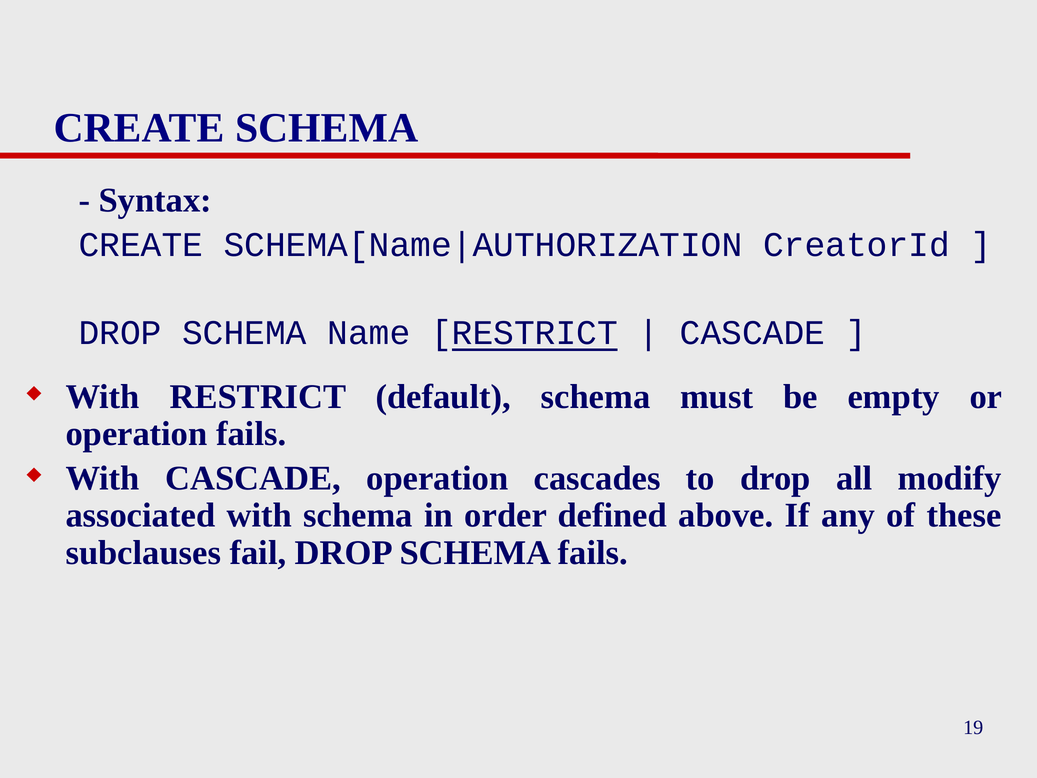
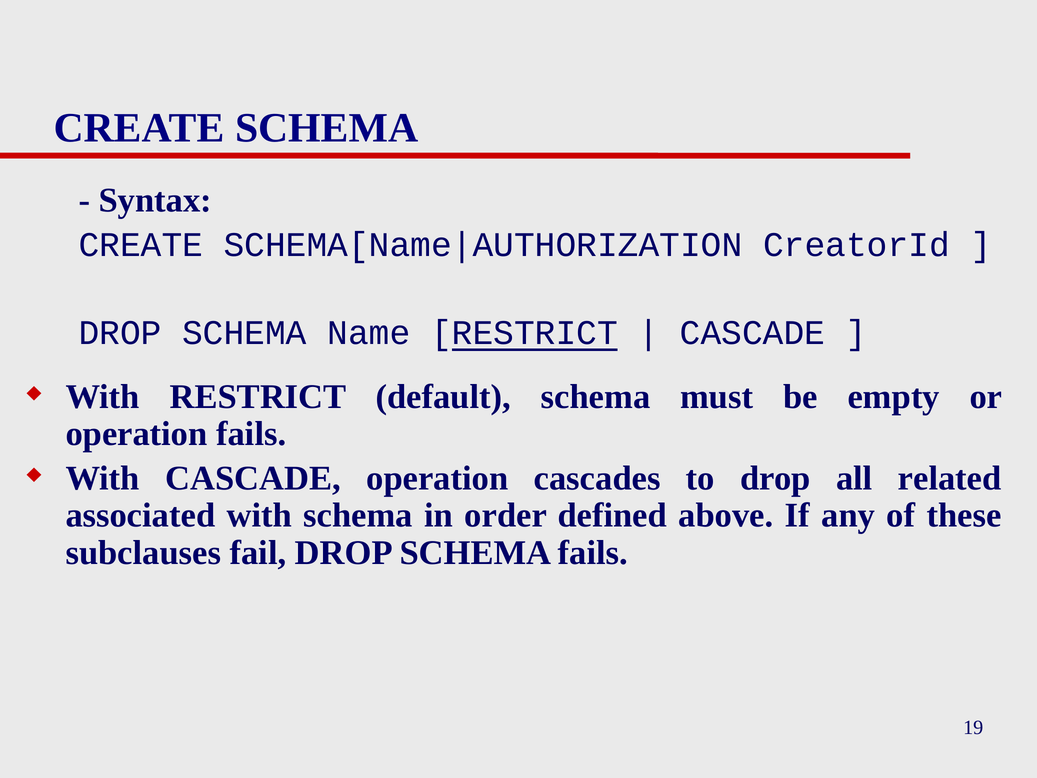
modify: modify -> related
